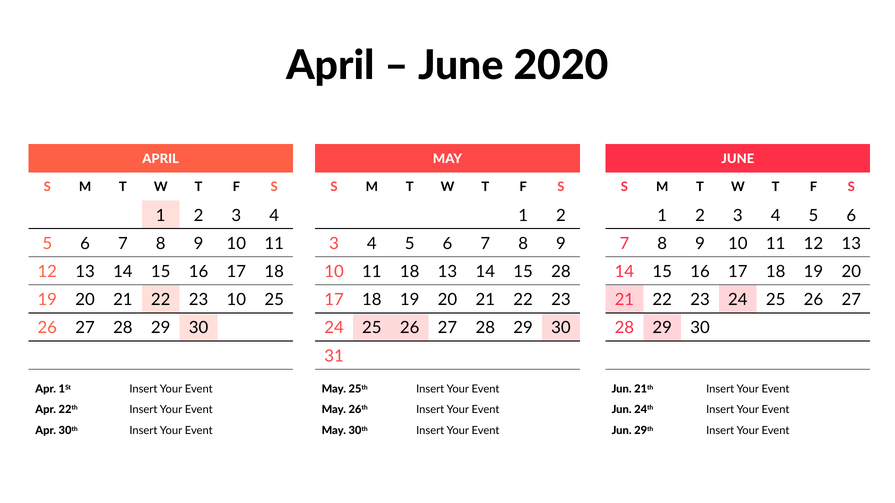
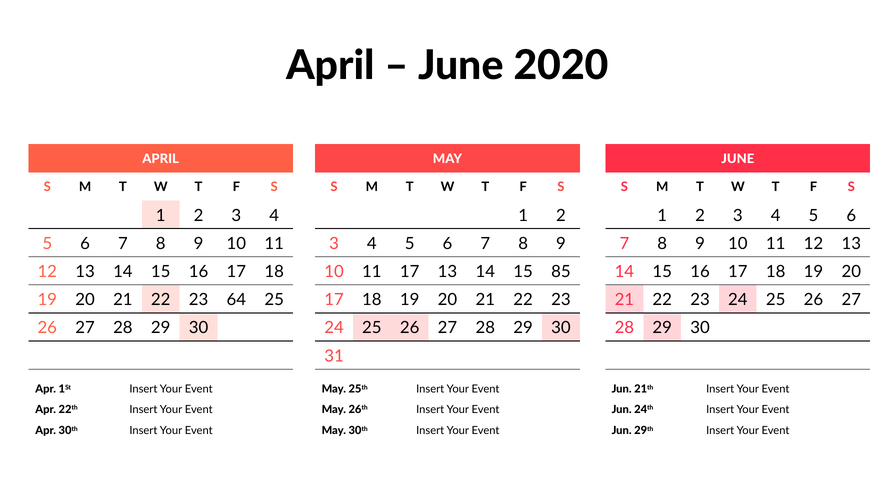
11 18: 18 -> 17
15 28: 28 -> 85
23 10: 10 -> 64
